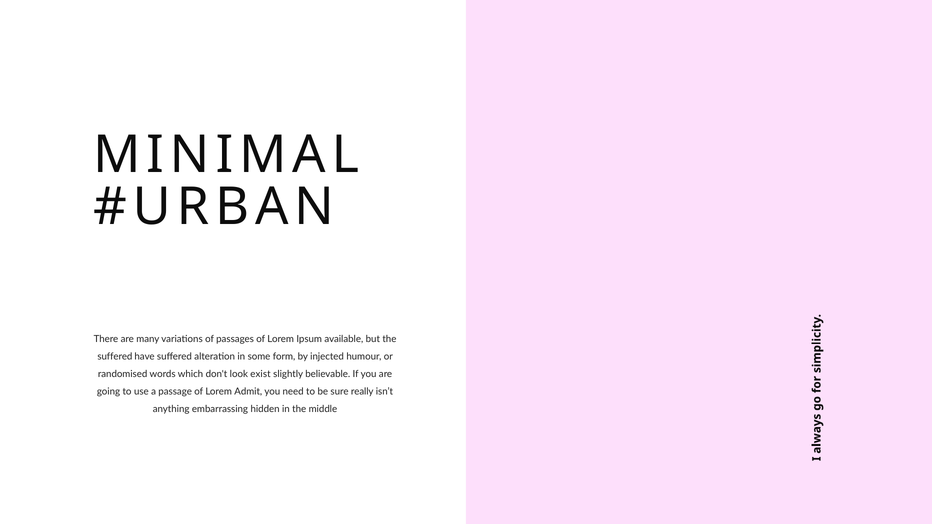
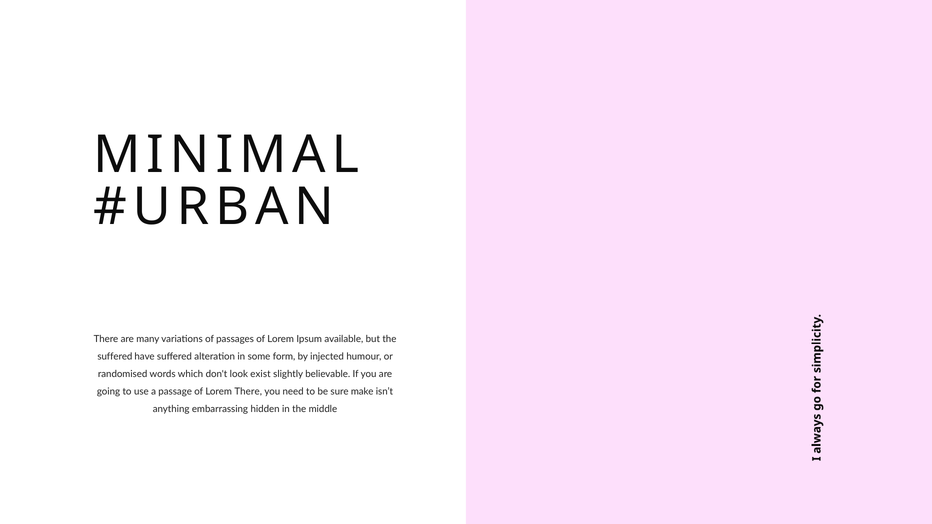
Lorem Admit: Admit -> There
really: really -> make
